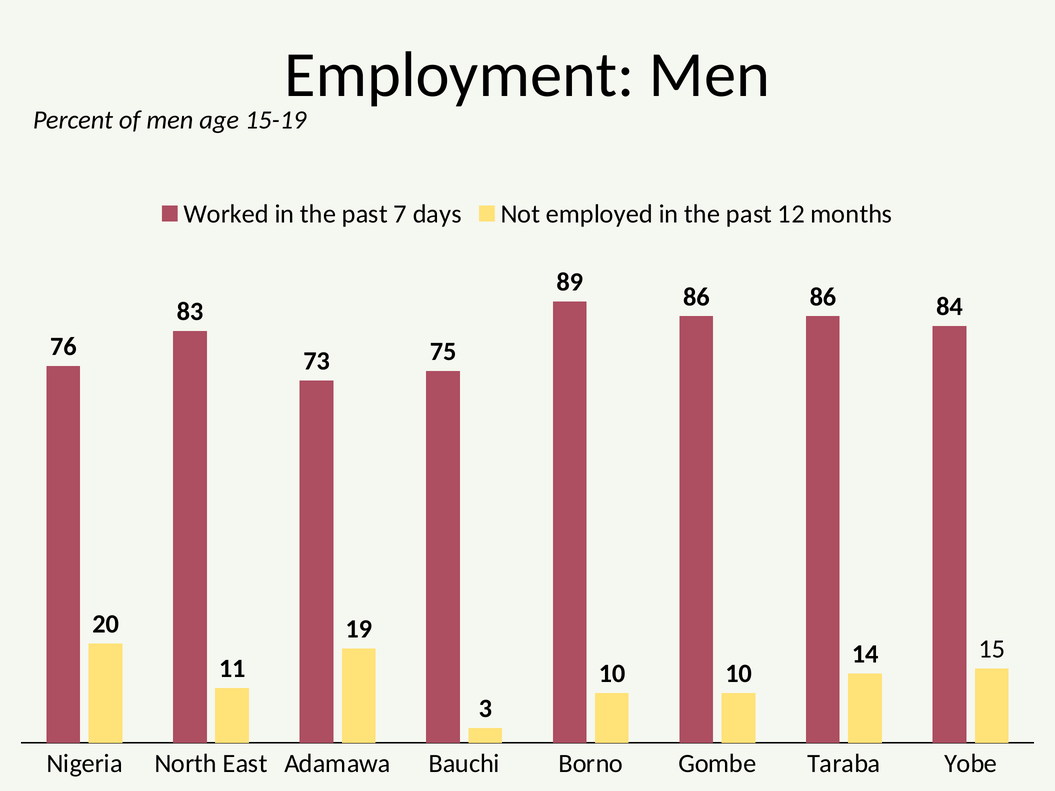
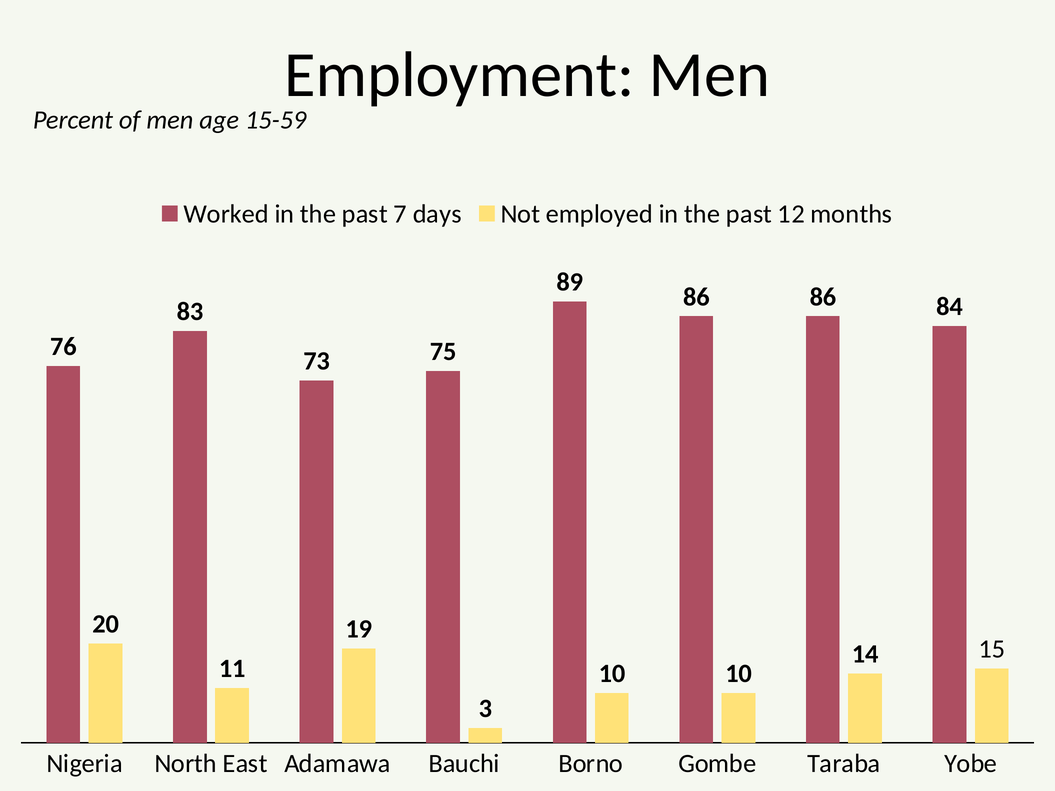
15-19: 15-19 -> 15-59
